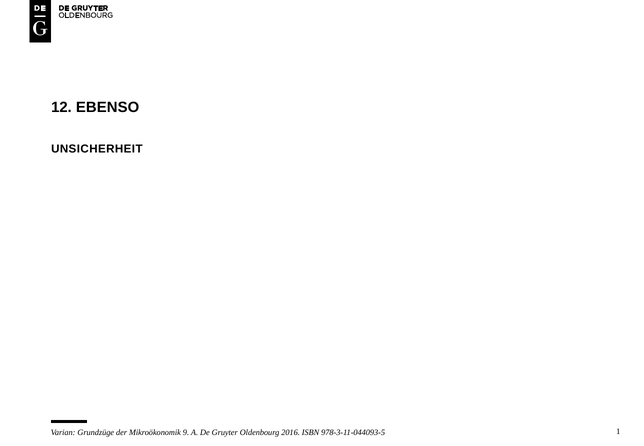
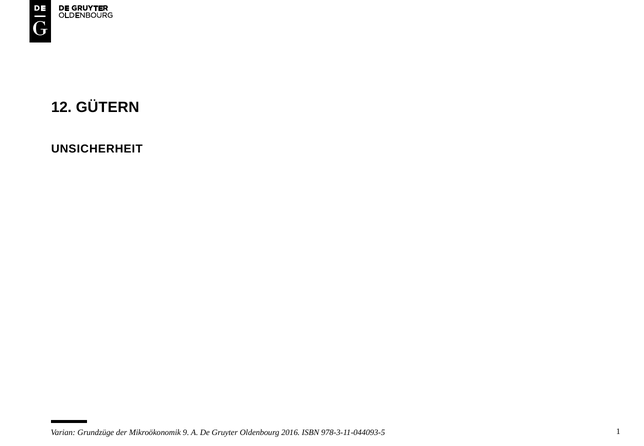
EBENSO: EBENSO -> GÜTERN
